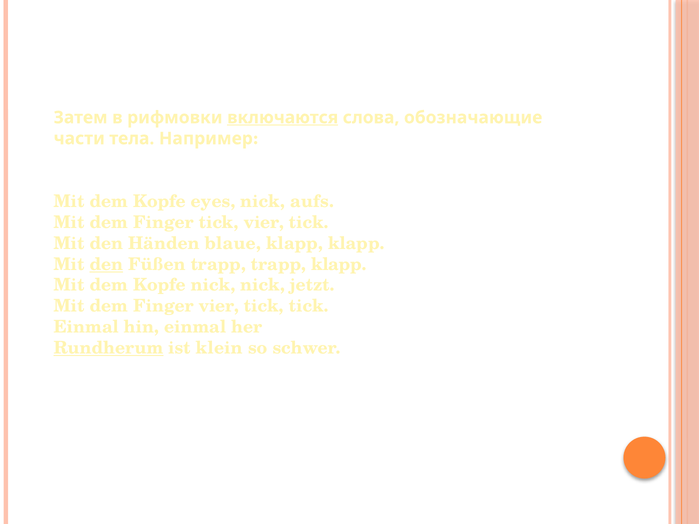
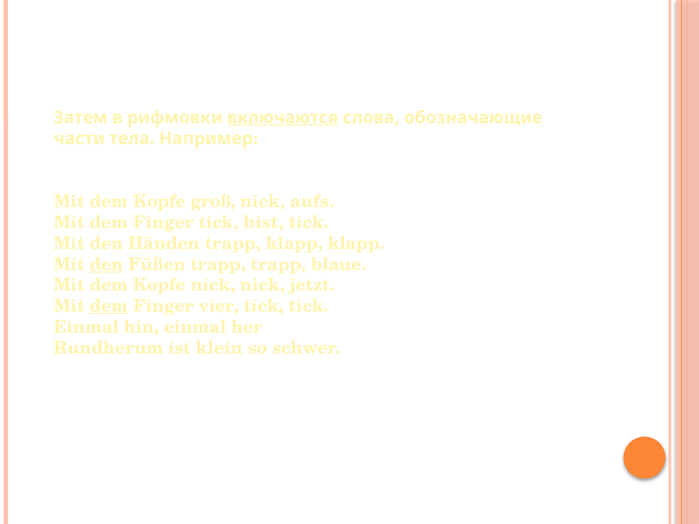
eyes: eyes -> groß
tick vier: vier -> bist
Händen blaue: blaue -> trapp
trapp klapp: klapp -> blaue
dem at (109, 306) underline: none -> present
Rundherum underline: present -> none
